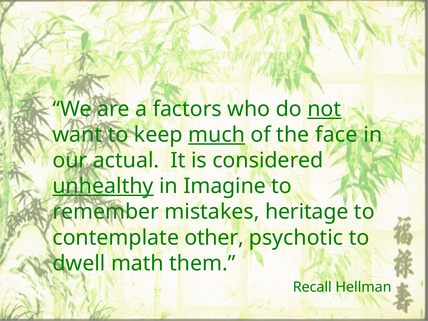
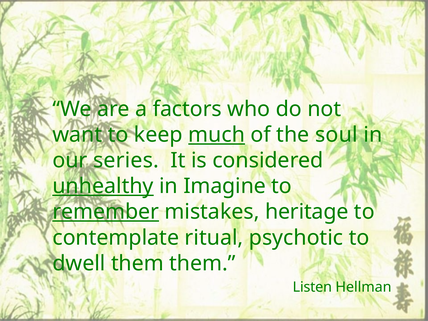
not underline: present -> none
face: face -> soul
actual: actual -> series
remember underline: none -> present
other: other -> ritual
dwell math: math -> them
Recall: Recall -> Listen
